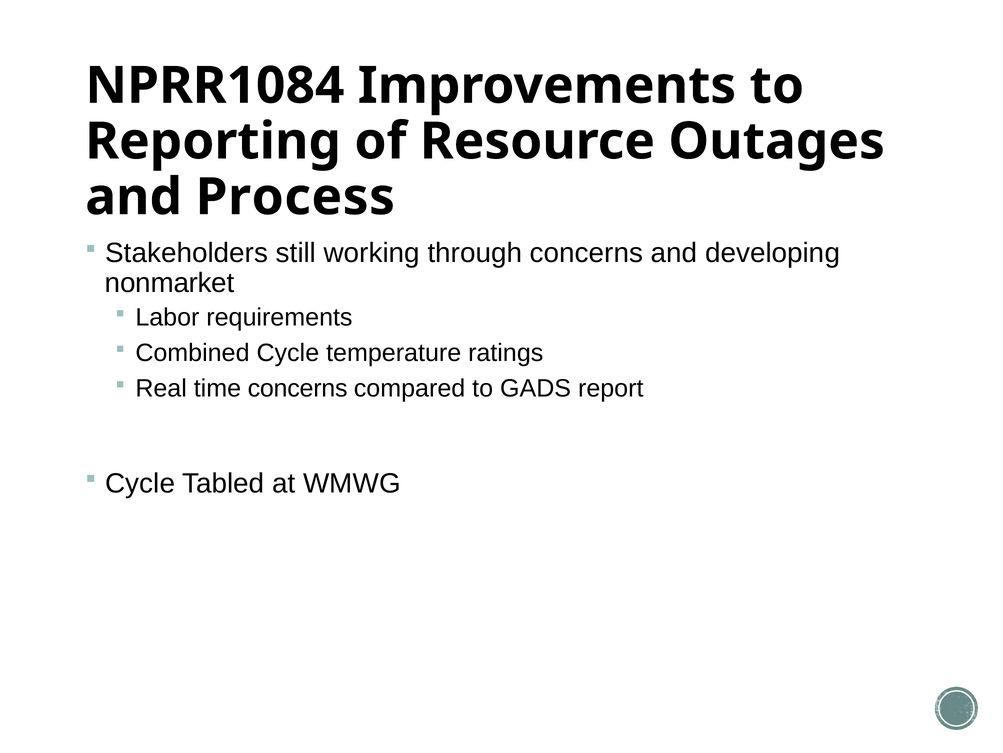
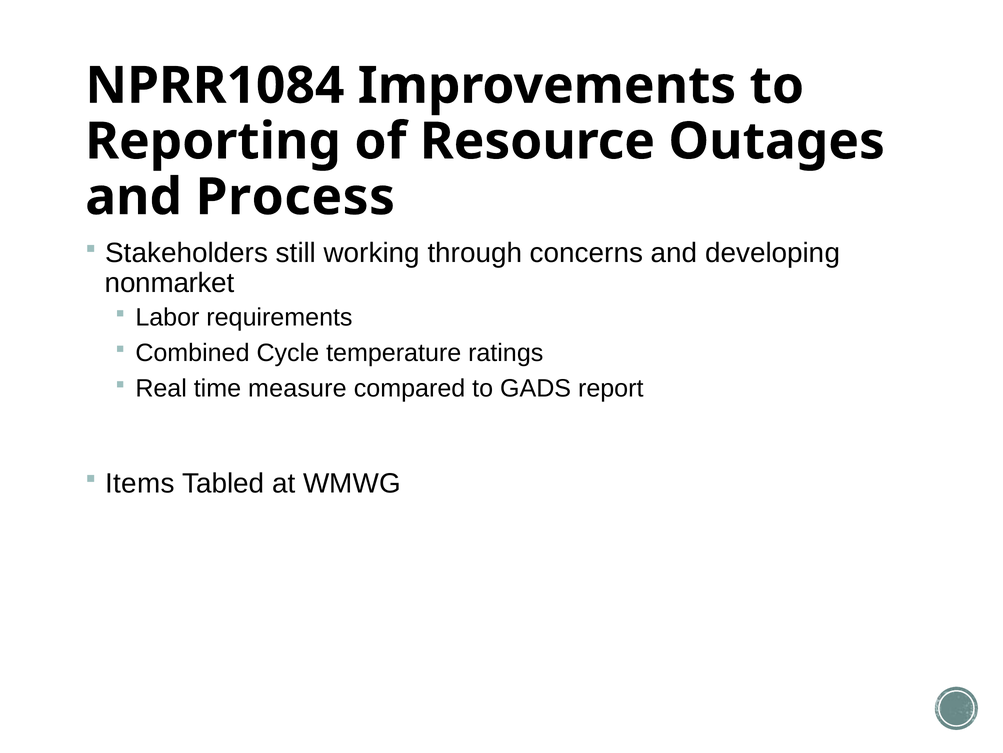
time concerns: concerns -> measure
Cycle at (140, 483): Cycle -> Items
